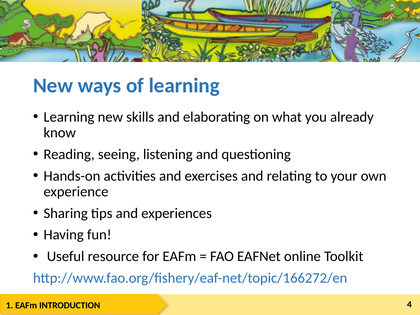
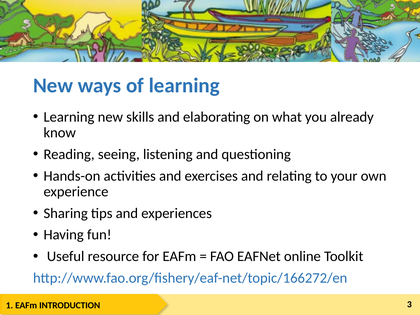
4: 4 -> 3
